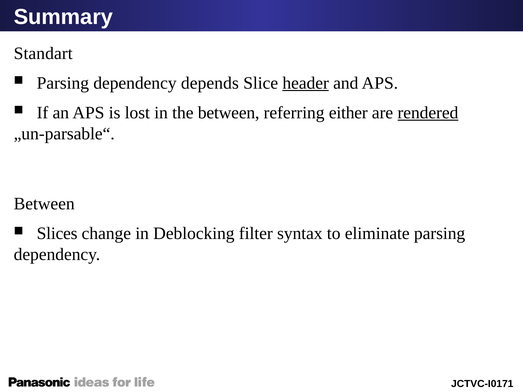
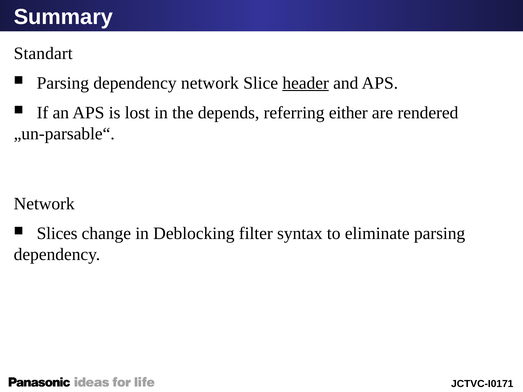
dependency depends: depends -> network
the between: between -> depends
rendered underline: present -> none
Between at (44, 204): Between -> Network
